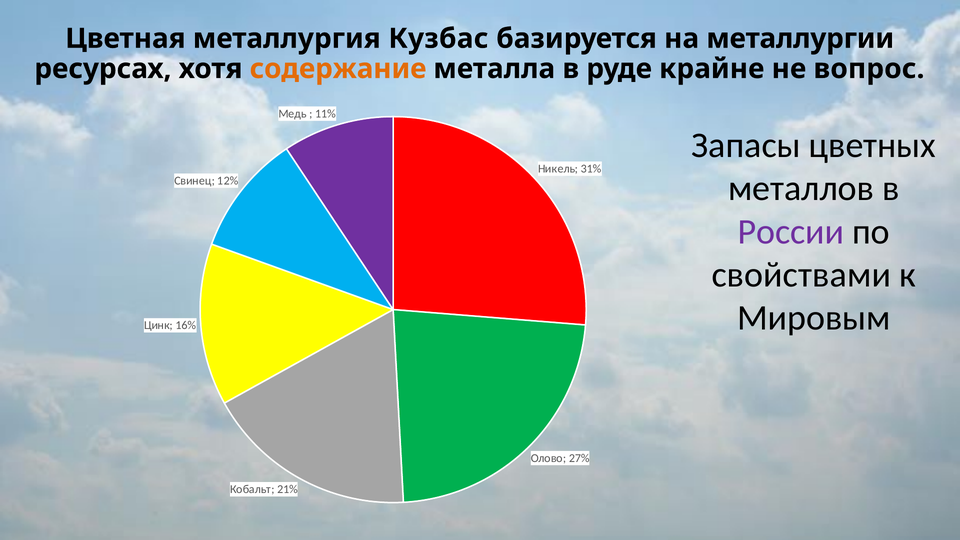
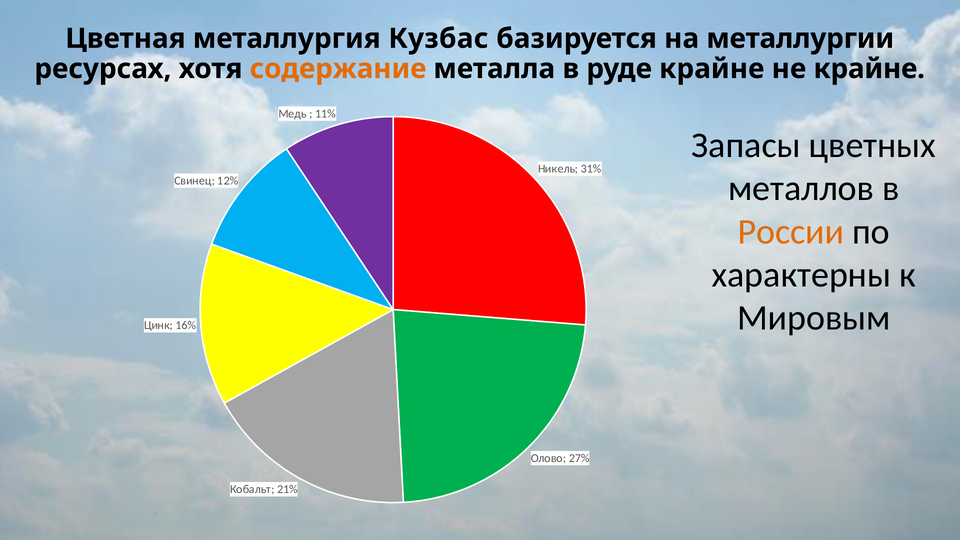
не вопрос: вопрос -> крайне
России colour: purple -> orange
свойствами: свойствами -> характерны
